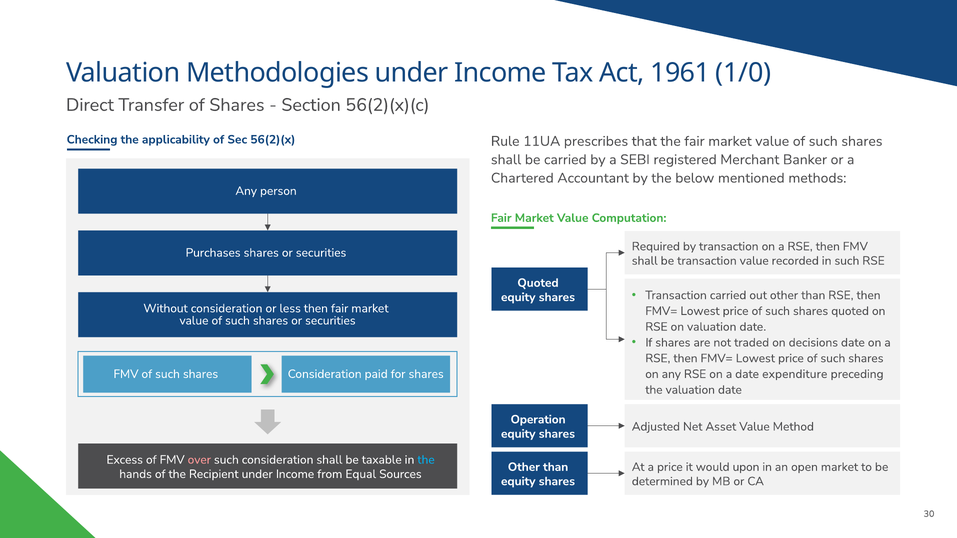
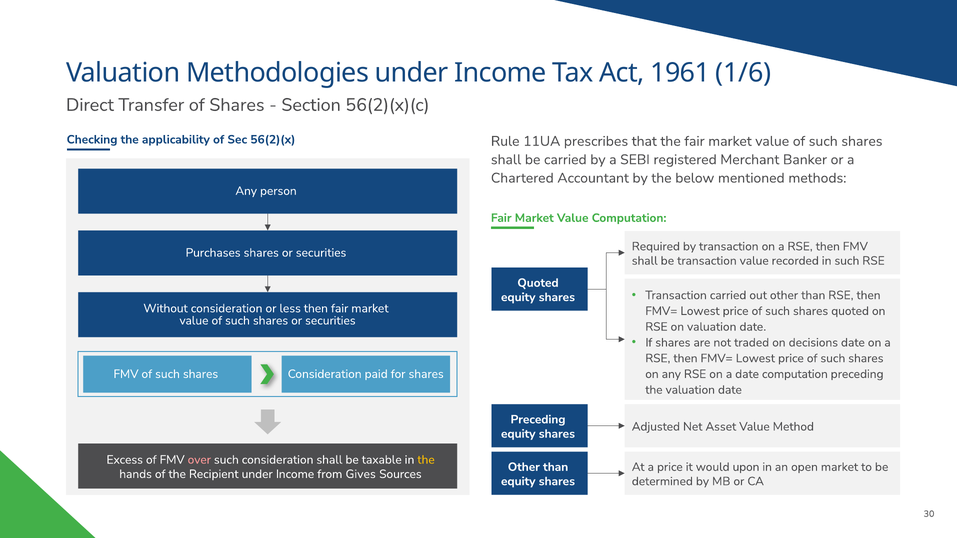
1/0: 1/0 -> 1/6
date expenditure: expenditure -> computation
Operation at (538, 420): Operation -> Preceding
the at (426, 460) colour: light blue -> yellow
Equal: Equal -> Gives
